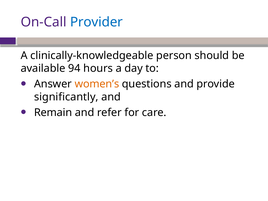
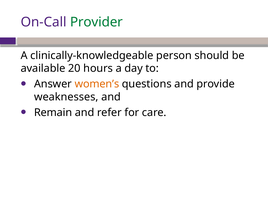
Provider colour: blue -> green
94: 94 -> 20
significantly: significantly -> weaknesses
